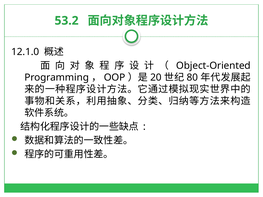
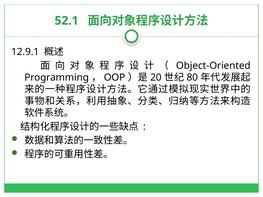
53.2: 53.2 -> 52.1
12.1.0: 12.1.0 -> 12.9.1
